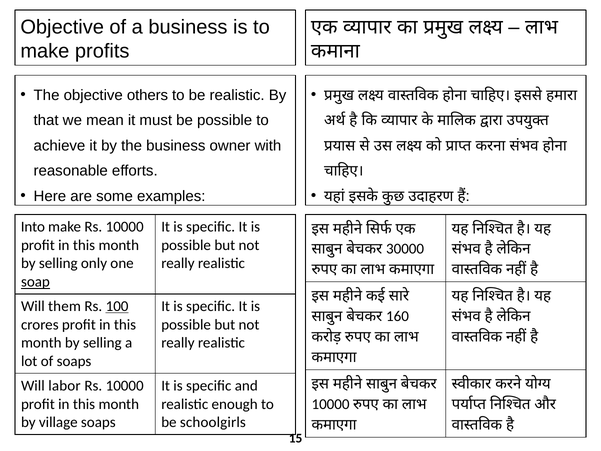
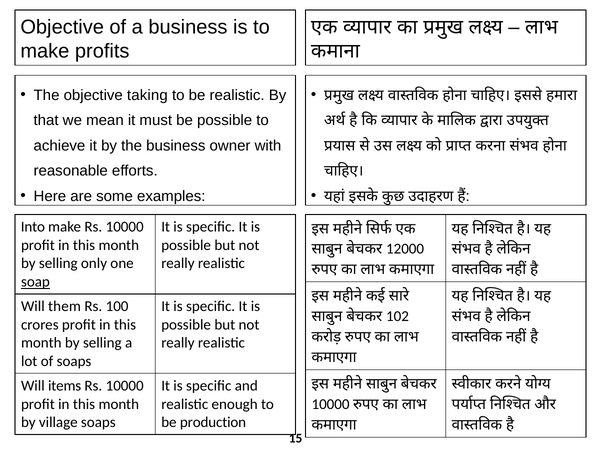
others: others -> taking
30000: 30000 -> 12000
100 underline: present -> none
160: 160 -> 102
labor: labor -> items
schoolgirls: schoolgirls -> production
